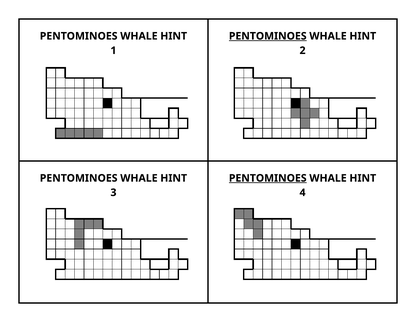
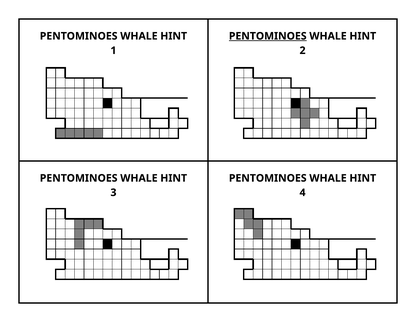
PENTOMINOES at (268, 178) underline: present -> none
